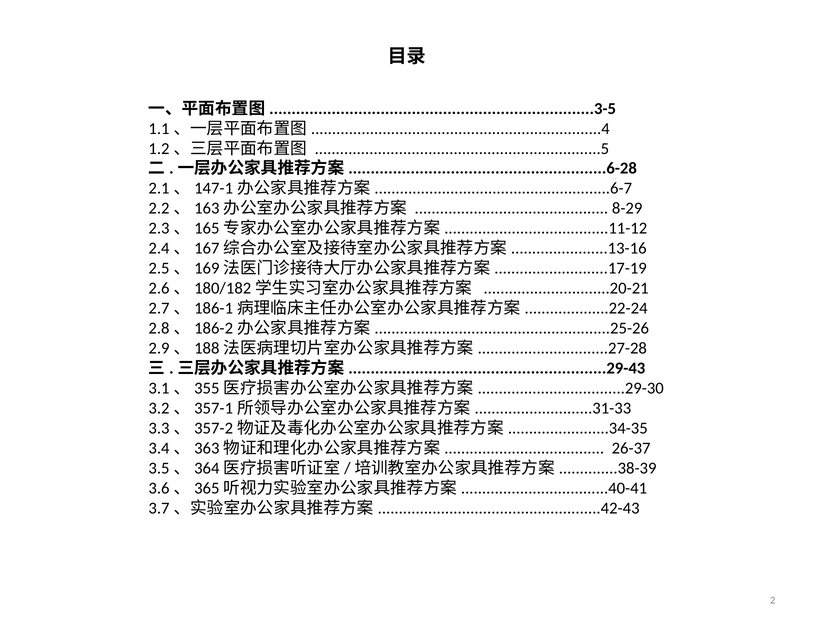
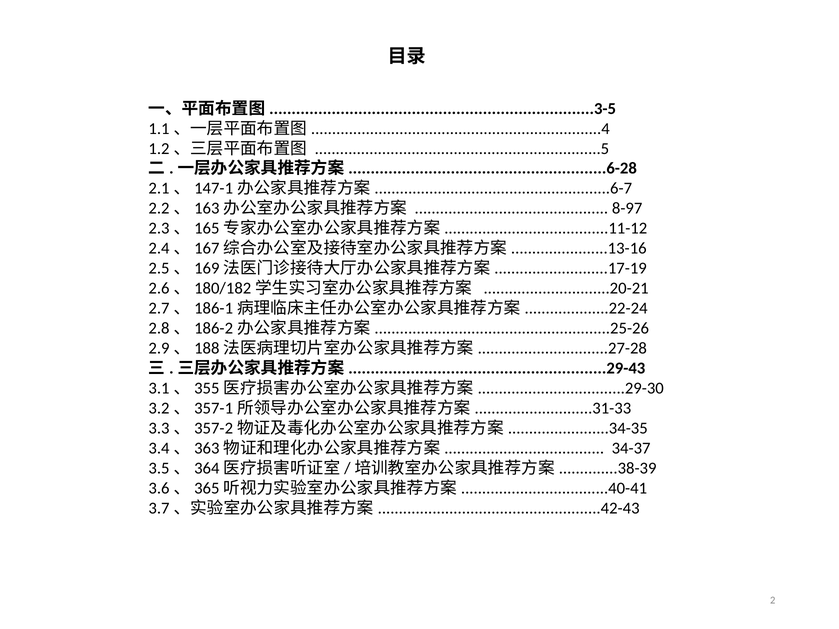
8-29: 8-29 -> 8-97
26-37: 26-37 -> 34-37
